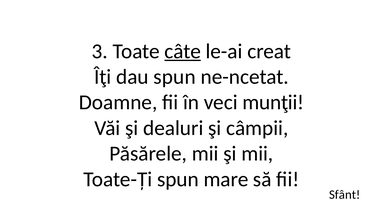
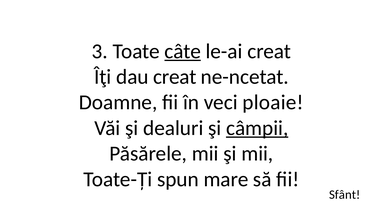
dau spun: spun -> creat
munţii: munţii -> ploaie
câmpii underline: none -> present
